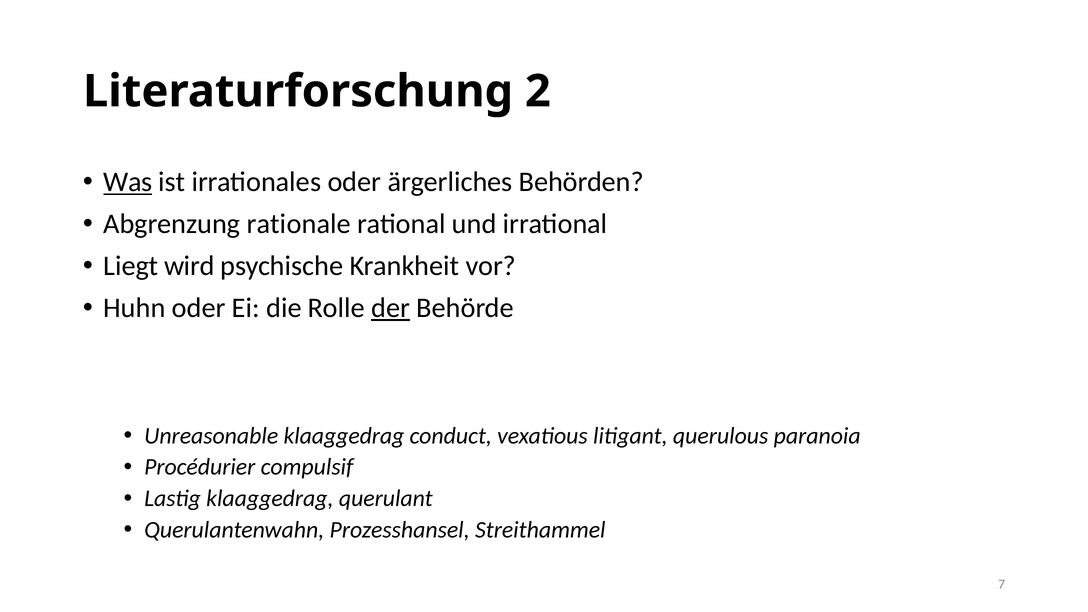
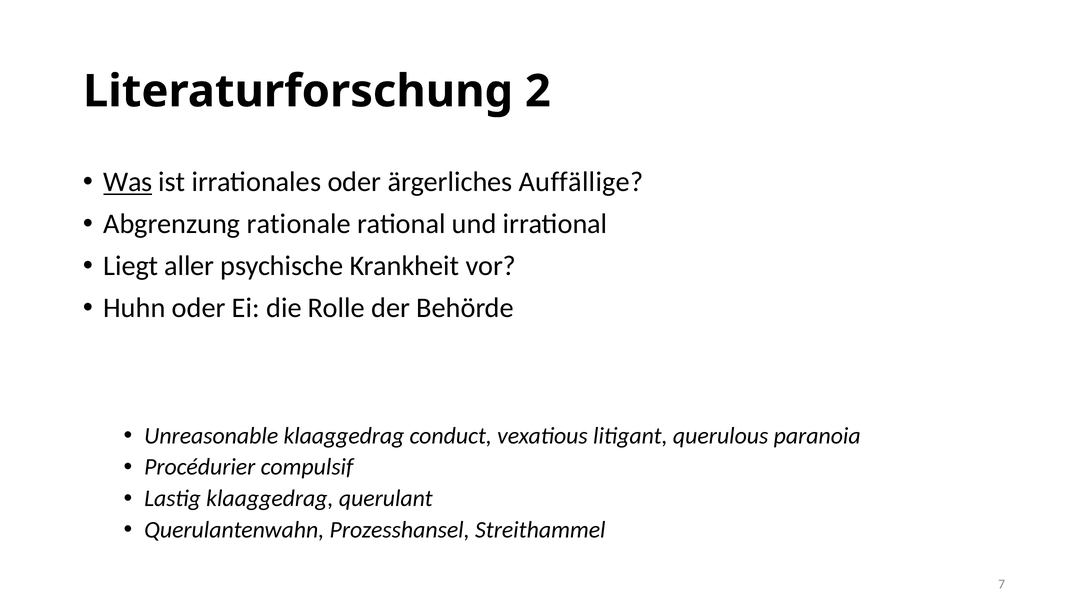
Behörden: Behörden -> Auffällige
wird: wird -> aller
der underline: present -> none
